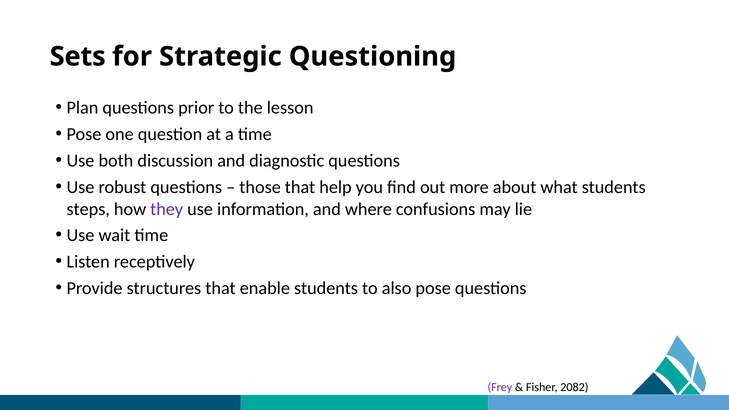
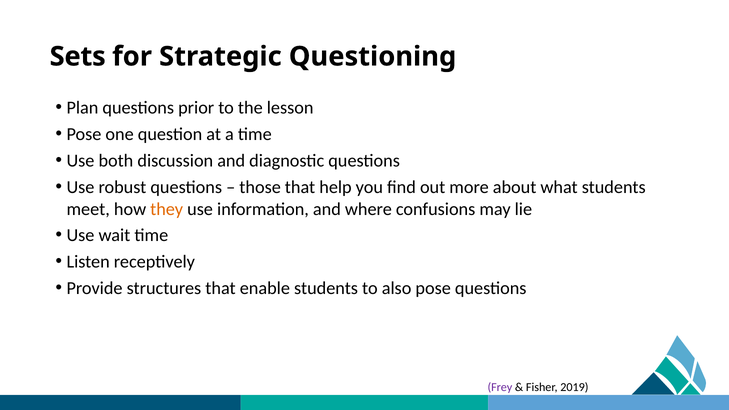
steps: steps -> meet
they colour: purple -> orange
2082: 2082 -> 2019
